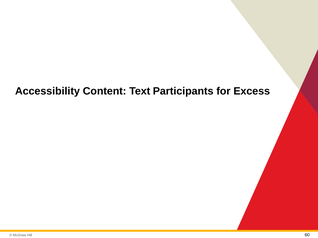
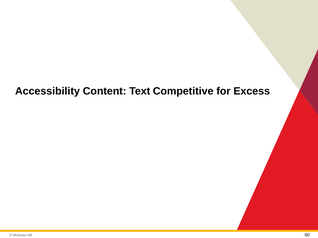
Participants: Participants -> Competitive
